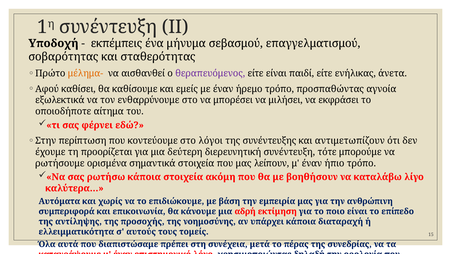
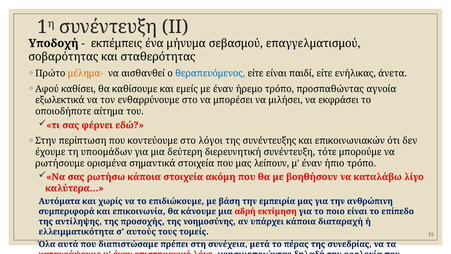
θεραπευόμενος colour: purple -> blue
αντιμετωπίζουν: αντιμετωπίζουν -> επικοινωνιακών
προορίζεται: προορίζεται -> υποομάδων
